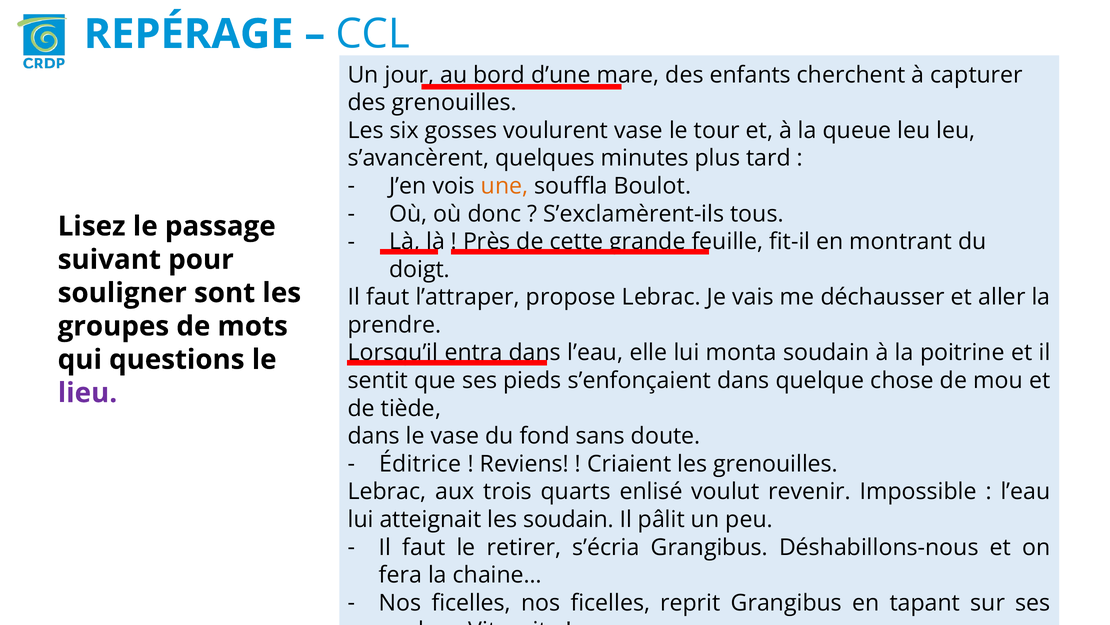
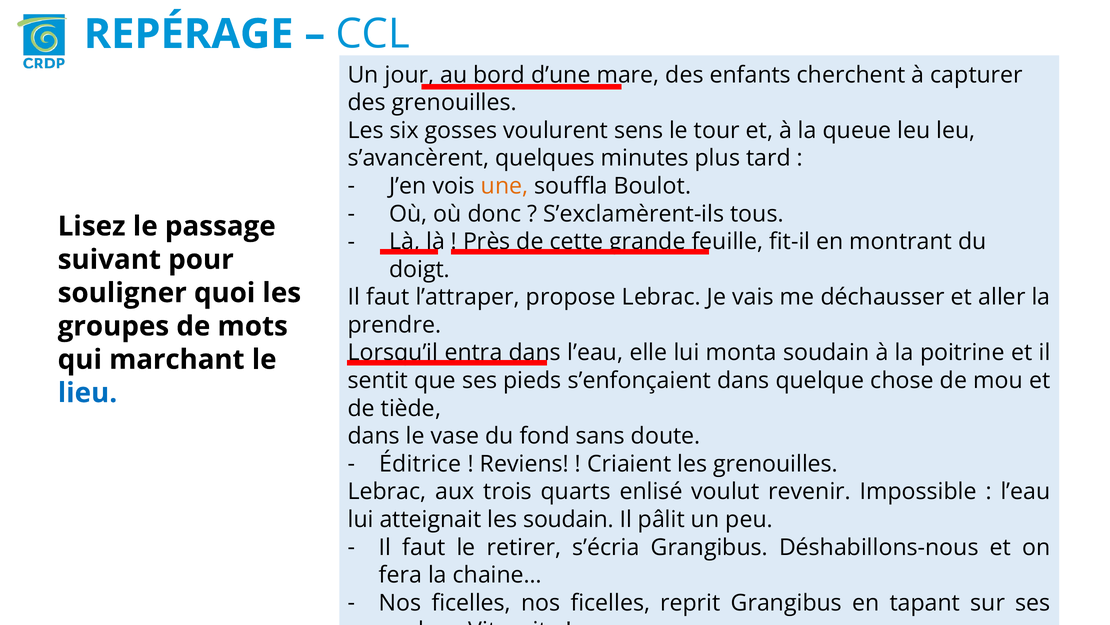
voulurent vase: vase -> sens
sont: sont -> quoi
questions: questions -> marchant
lieu colour: purple -> blue
